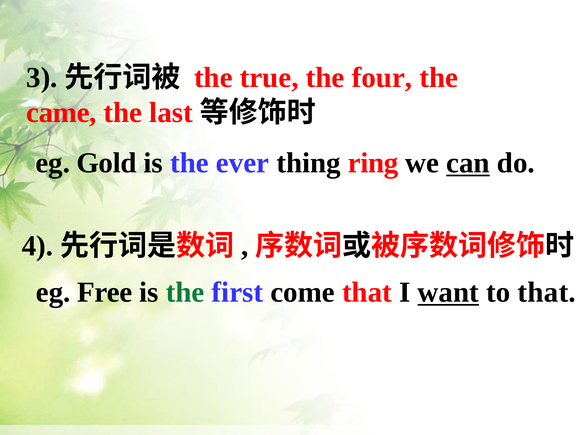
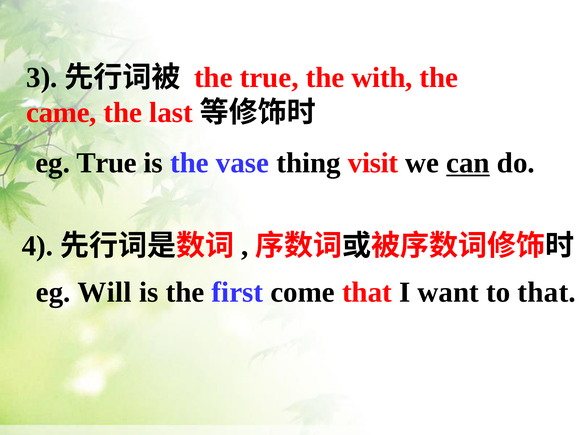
four: four -> with
eg Gold: Gold -> True
ever: ever -> vase
ring: ring -> visit
Free: Free -> Will
the at (185, 292) colour: green -> black
want underline: present -> none
